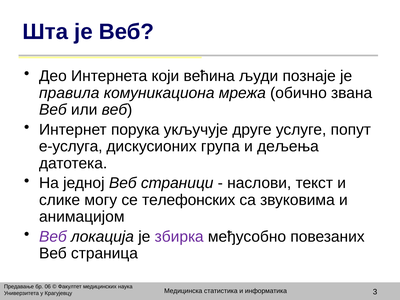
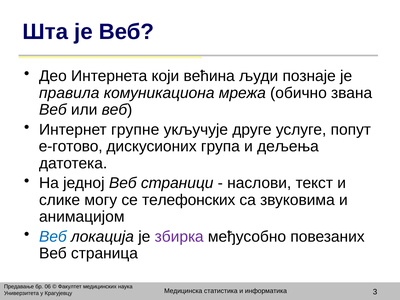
порука: порука -> групне
е-услуга: е-услуга -> е-готово
Веб at (53, 237) colour: purple -> blue
